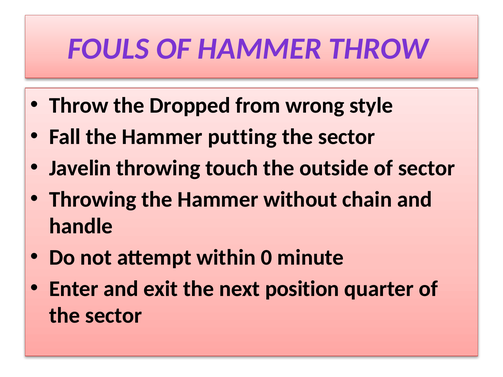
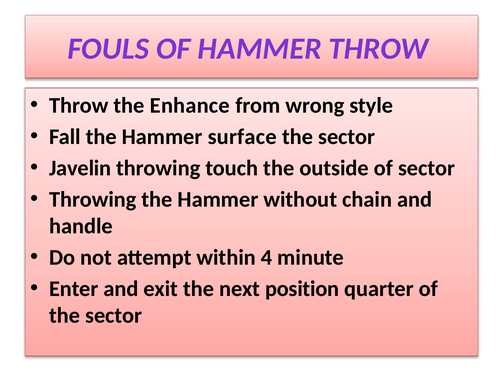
Dropped: Dropped -> Enhance
putting: putting -> surface
0: 0 -> 4
